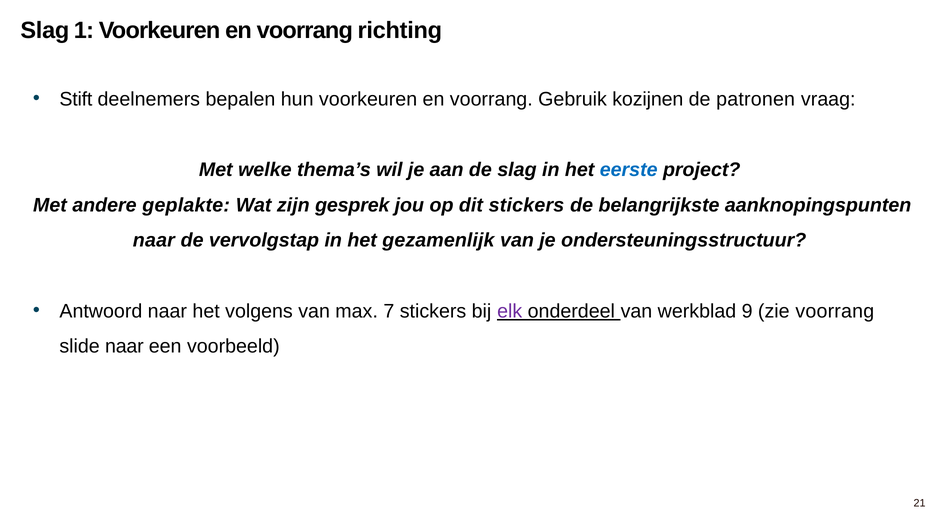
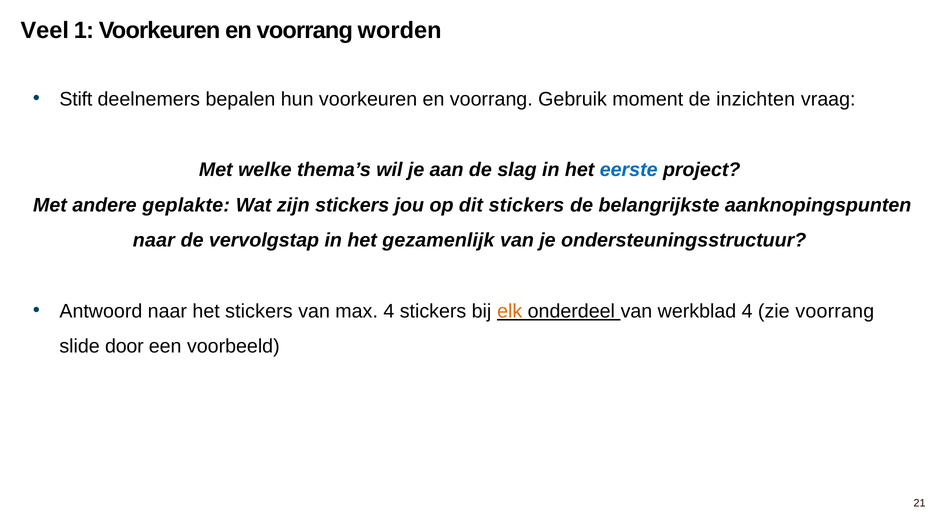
Slag at (45, 30): Slag -> Veel
richting: richting -> worden
kozijnen: kozijnen -> moment
patronen: patronen -> inzichten
zijn gesprek: gesprek -> stickers
het volgens: volgens -> stickers
max 7: 7 -> 4
elk colour: purple -> orange
werkblad 9: 9 -> 4
slide naar: naar -> door
